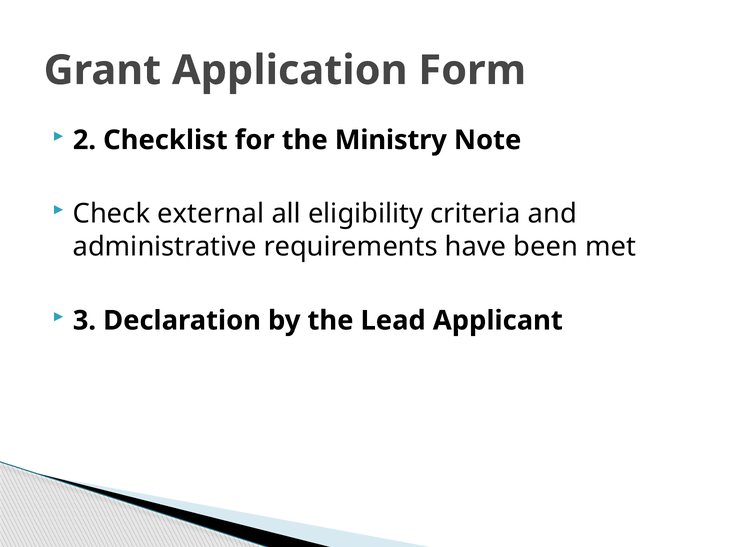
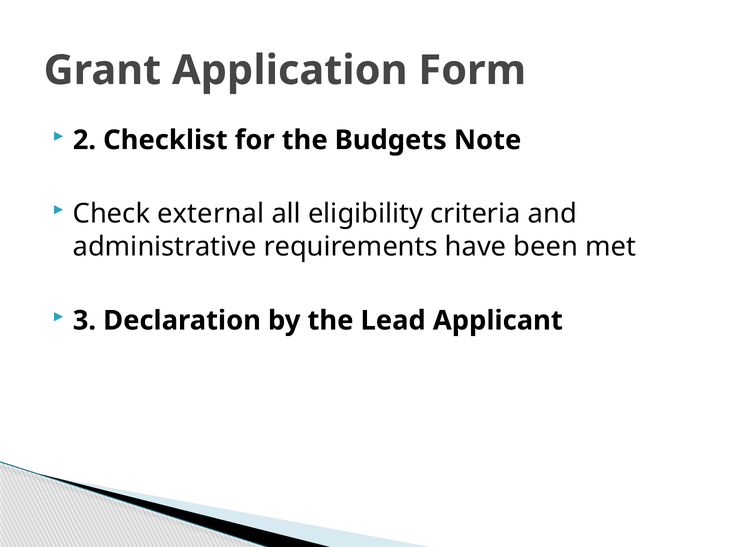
Ministry: Ministry -> Budgets
